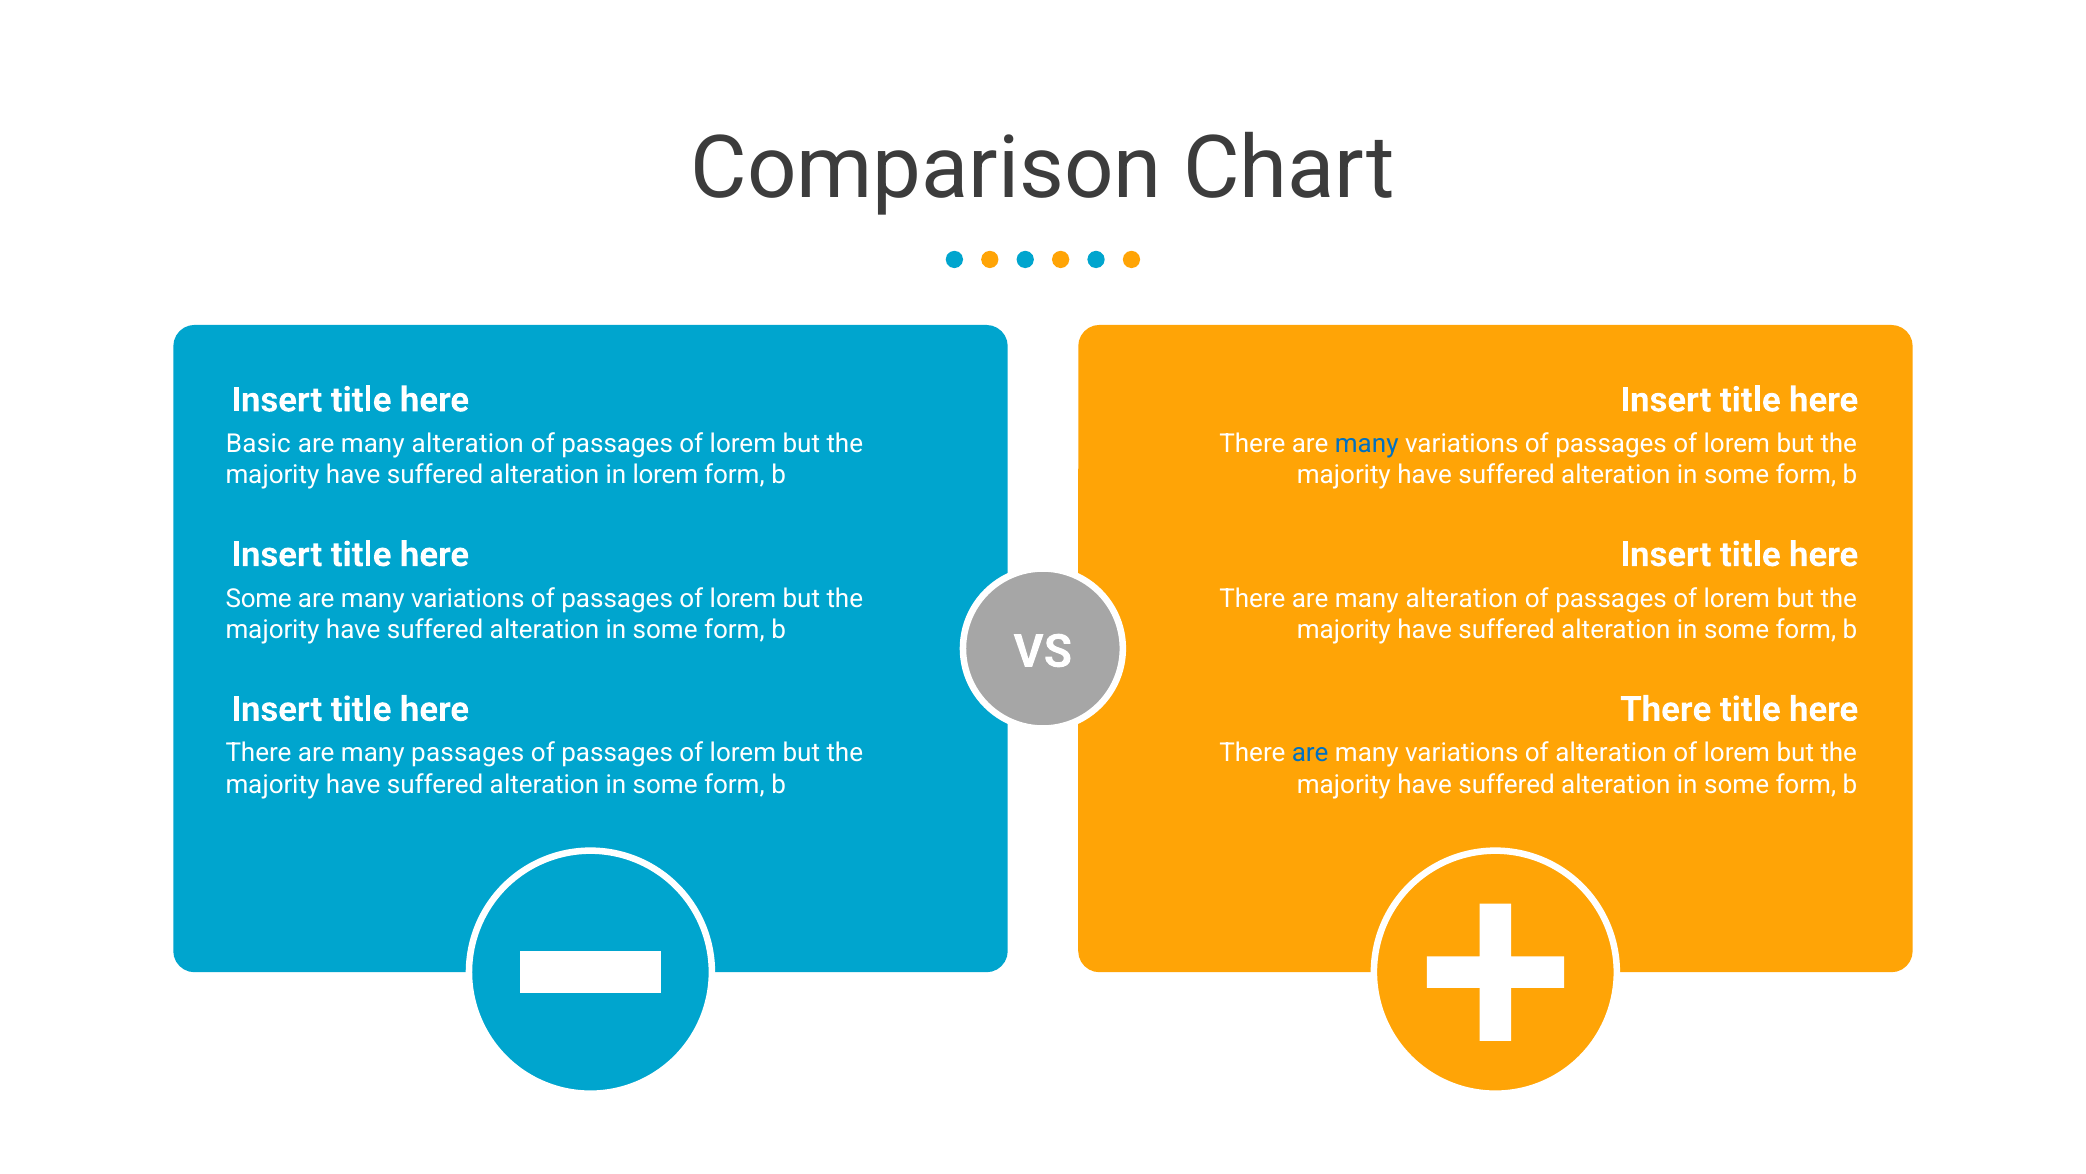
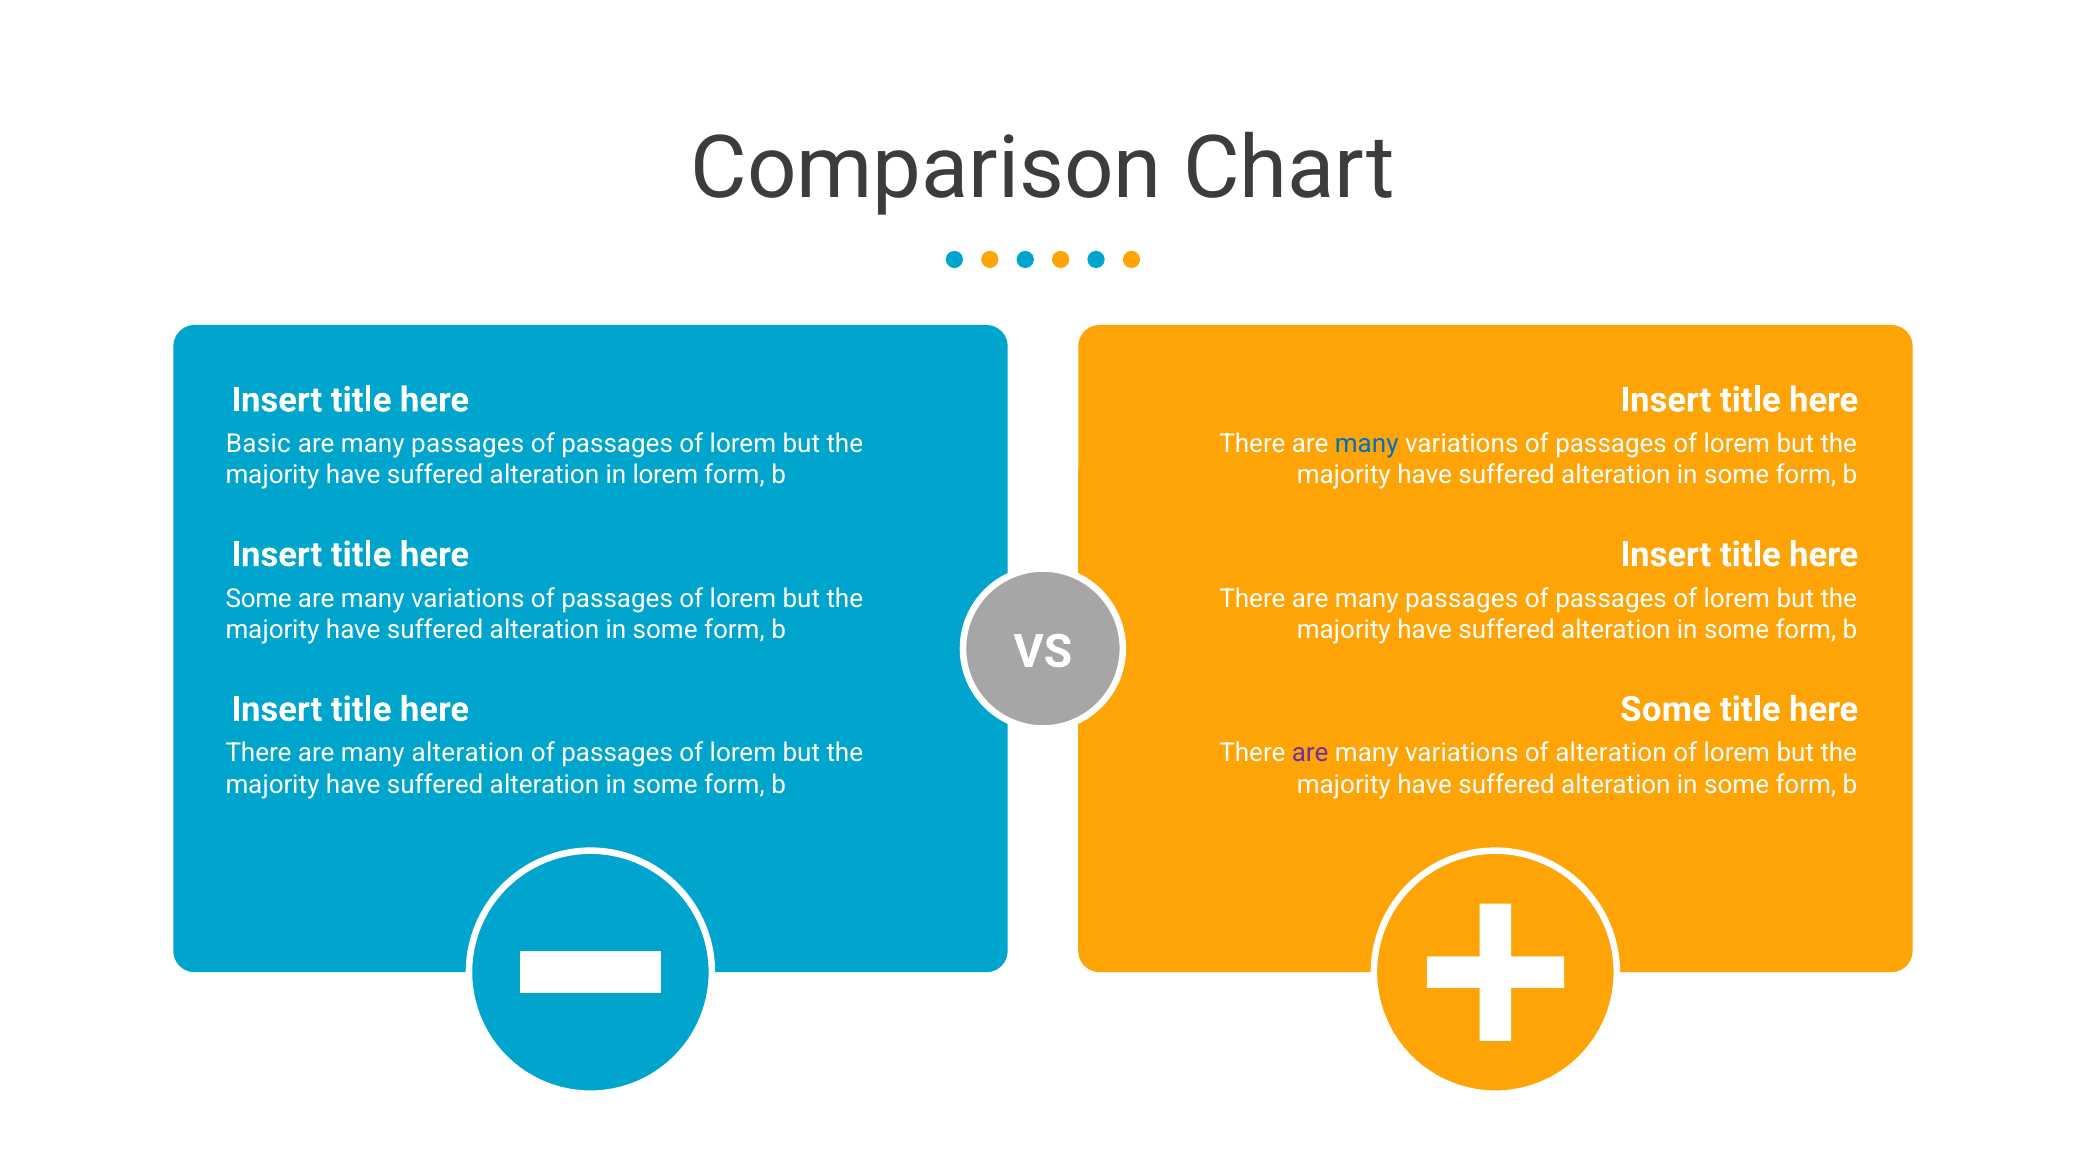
alteration at (468, 443): alteration -> passages
There are many alteration: alteration -> passages
There at (1666, 709): There -> Some
many passages: passages -> alteration
are at (1310, 753) colour: blue -> purple
